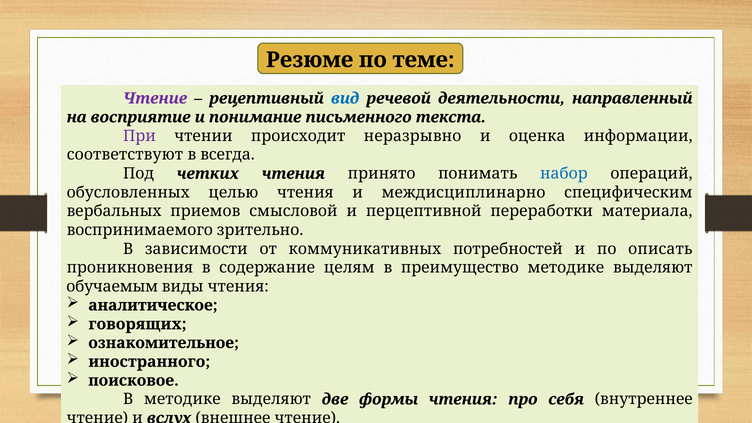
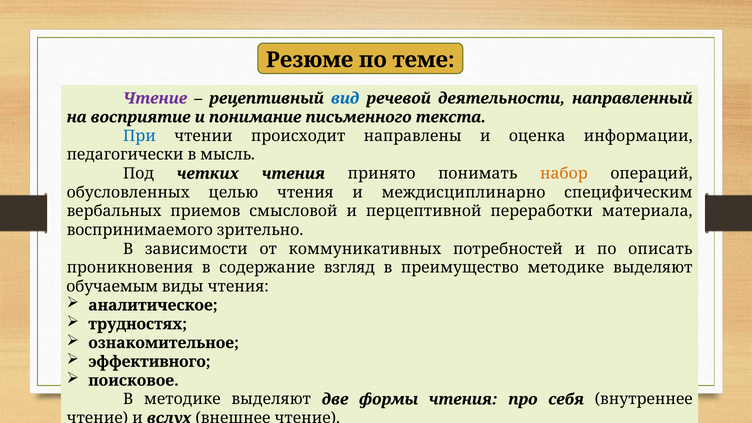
При colour: purple -> blue
неразрывно: неразрывно -> направлены
соответствуют: соответствуют -> педагогически
всегда: всегда -> мысль
набор colour: blue -> orange
целям: целям -> взгляд
говорящих: говорящих -> трудностях
иностранного: иностранного -> эффективного
